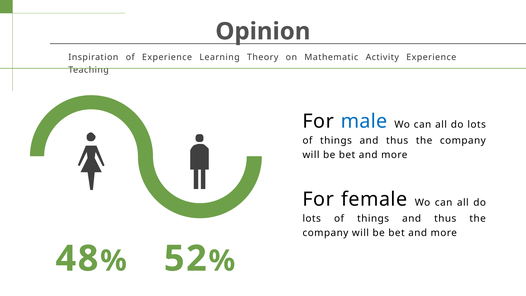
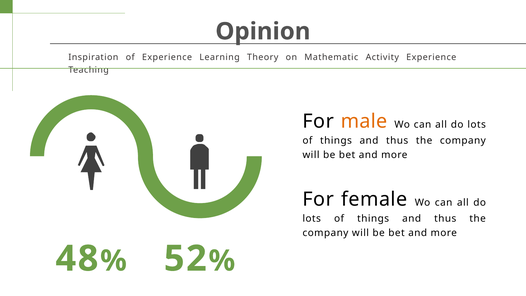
male colour: blue -> orange
